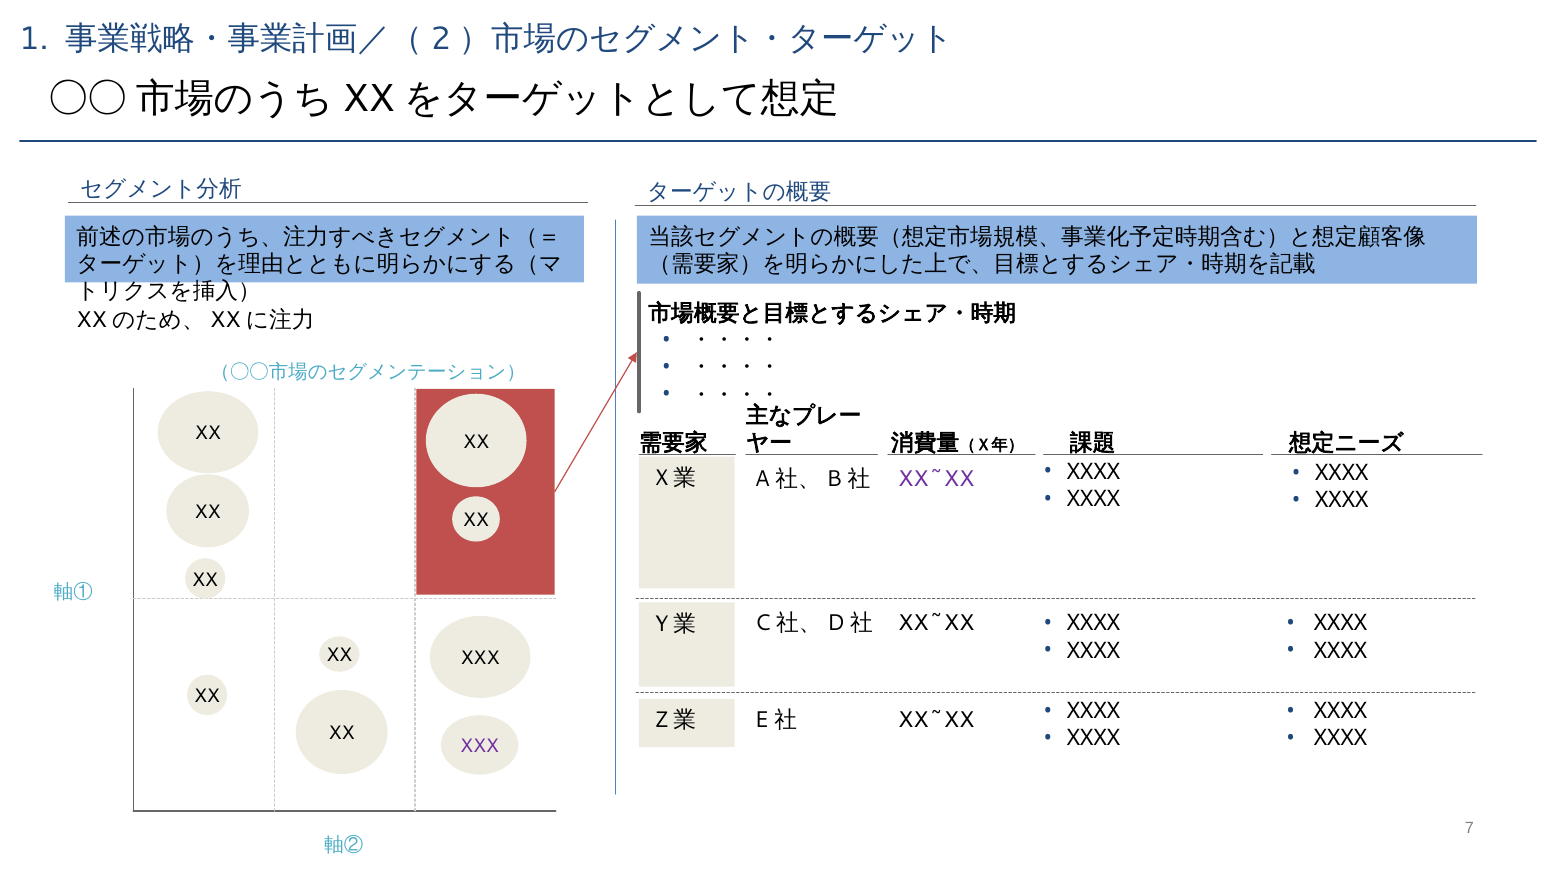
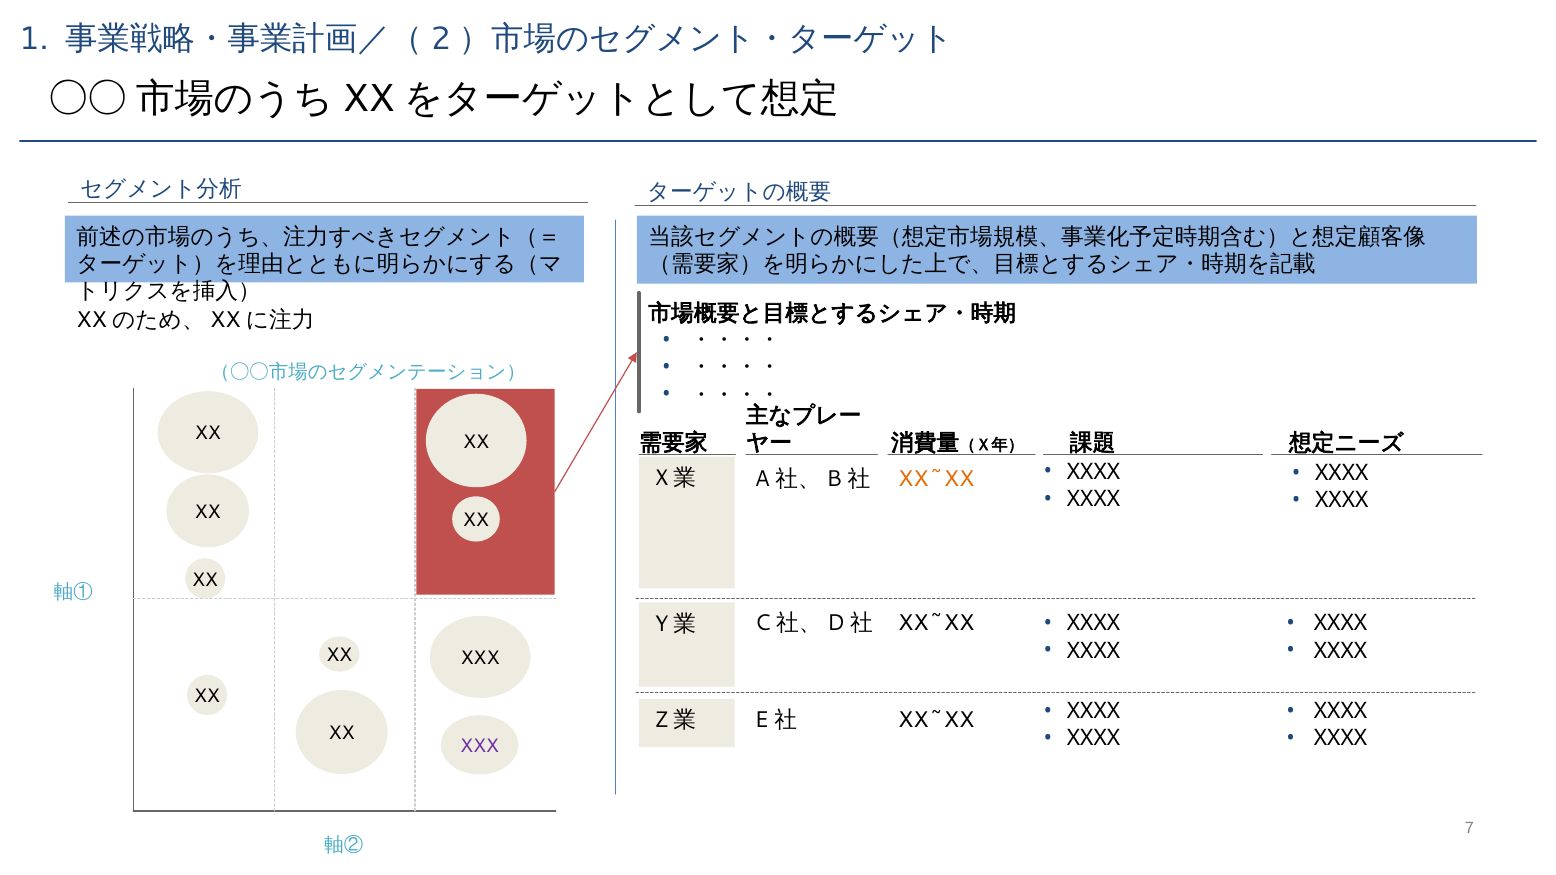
XX~XX at (936, 479) colour: purple -> orange
